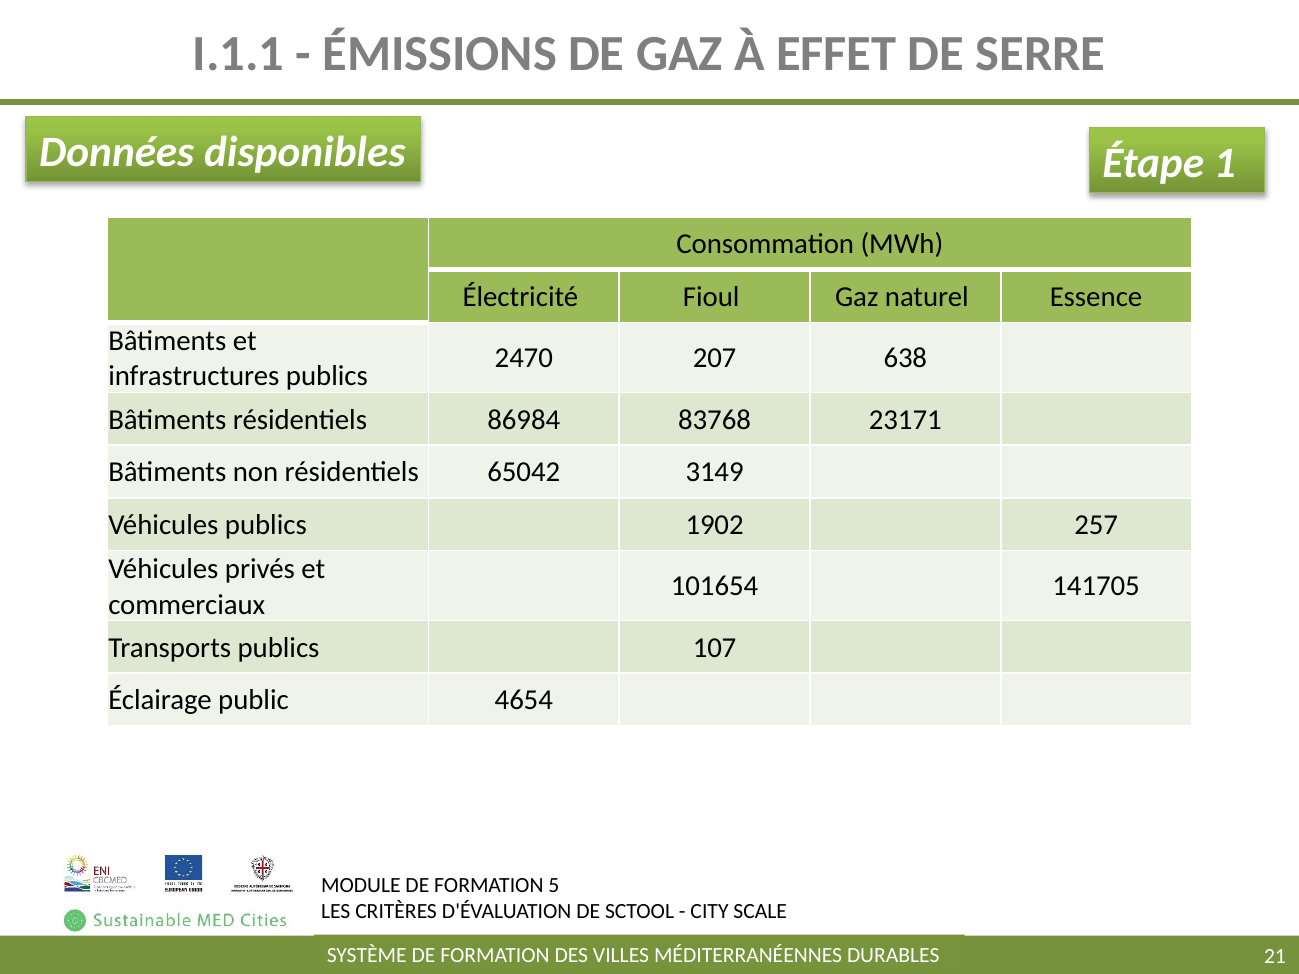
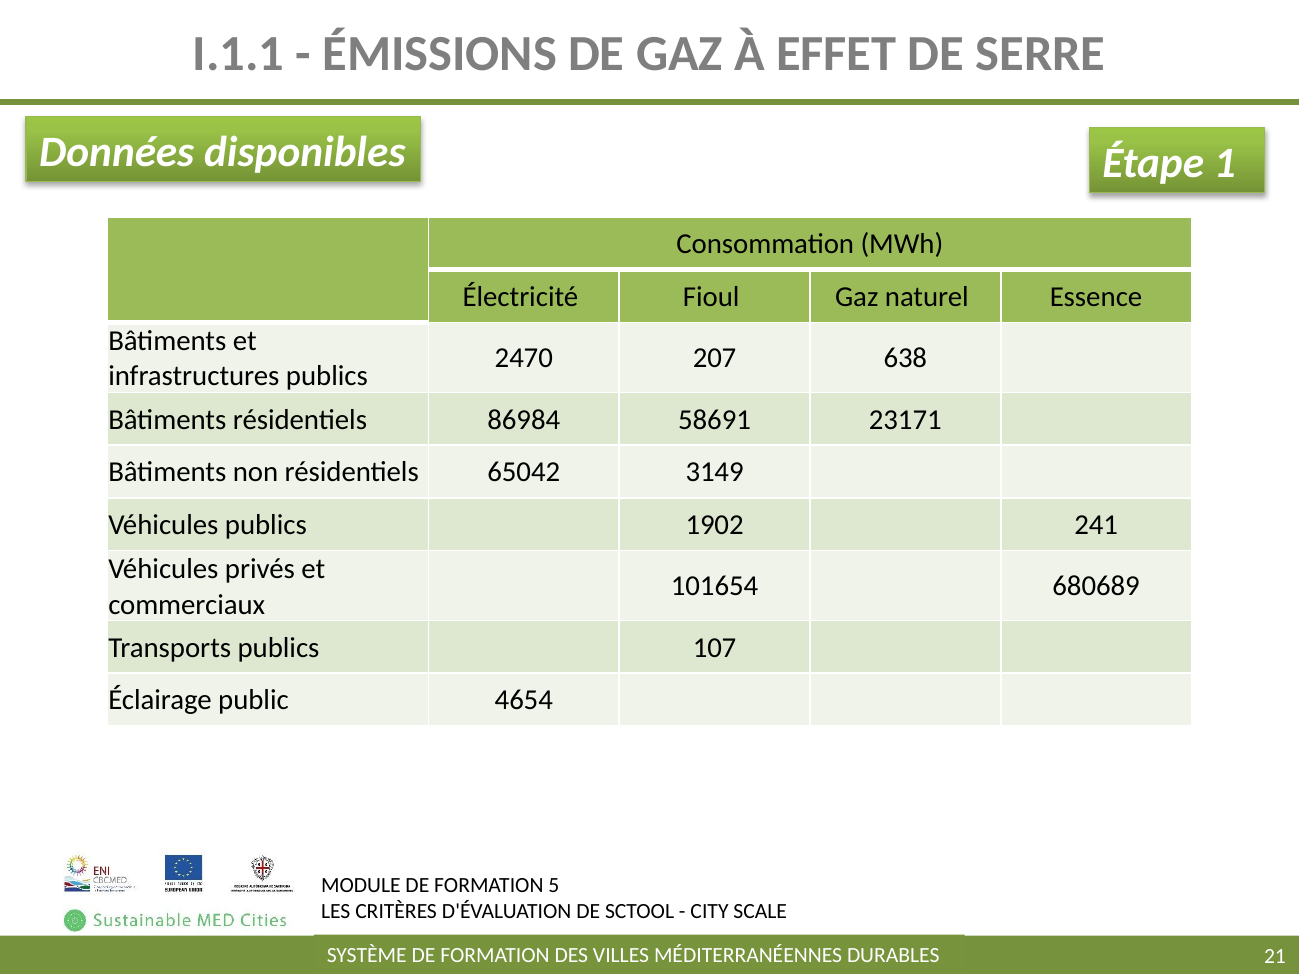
83768: 83768 -> 58691
257: 257 -> 241
141705: 141705 -> 680689
